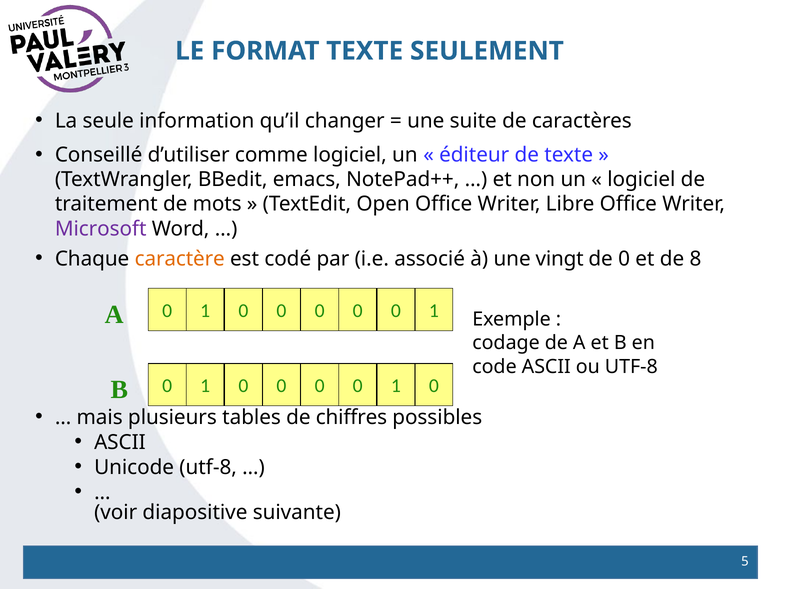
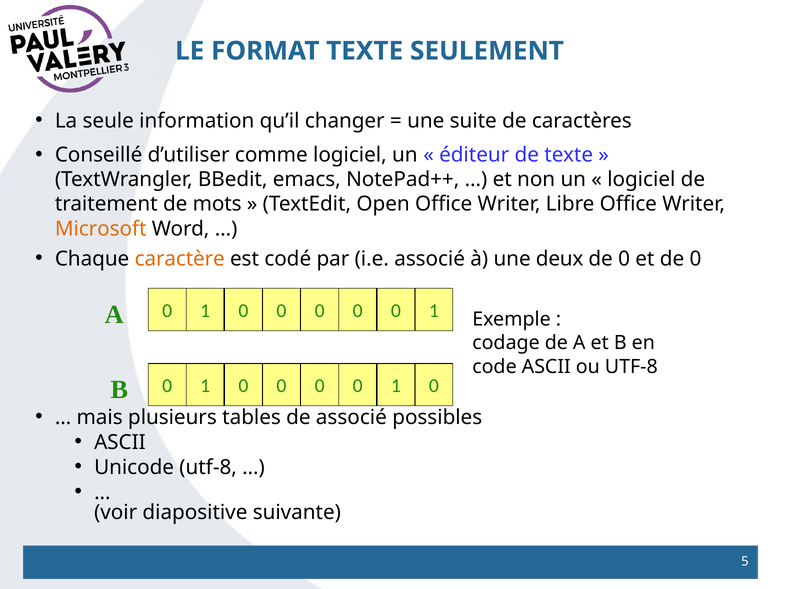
Microsoft colour: purple -> orange
vingt: vingt -> deux
et de 8: 8 -> 0
de chiffres: chiffres -> associé
